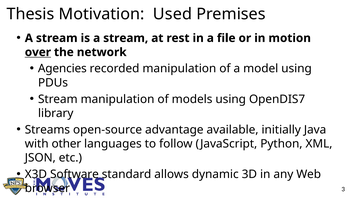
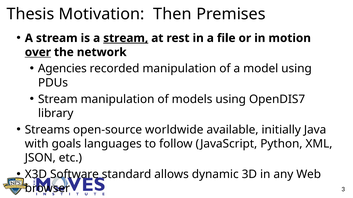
Used: Used -> Then
stream at (126, 38) underline: none -> present
advantage: advantage -> worldwide
other: other -> goals
